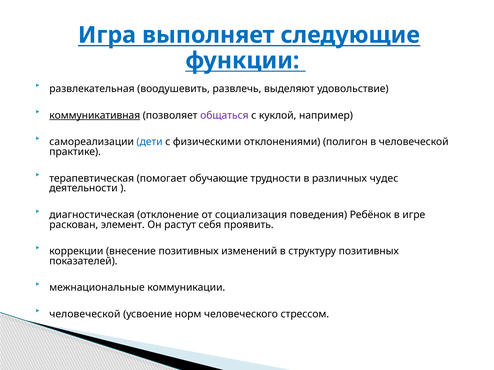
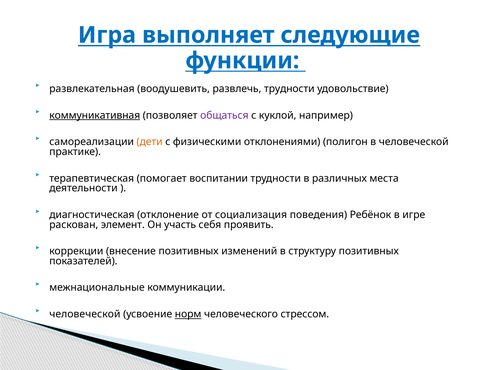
развлечь выделяют: выделяют -> трудности
дети colour: blue -> orange
обучающие: обучающие -> воспитании
чудес: чудес -> места
растут: растут -> участь
норм underline: none -> present
